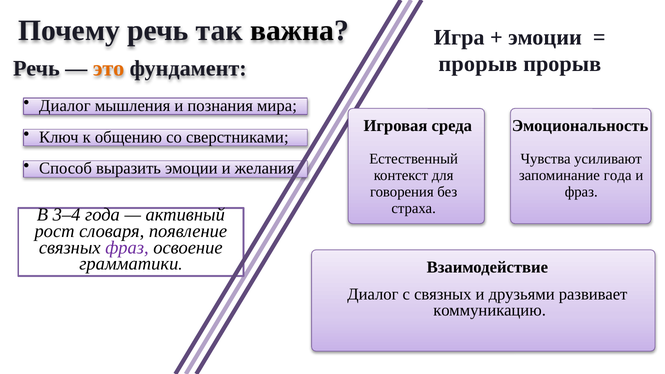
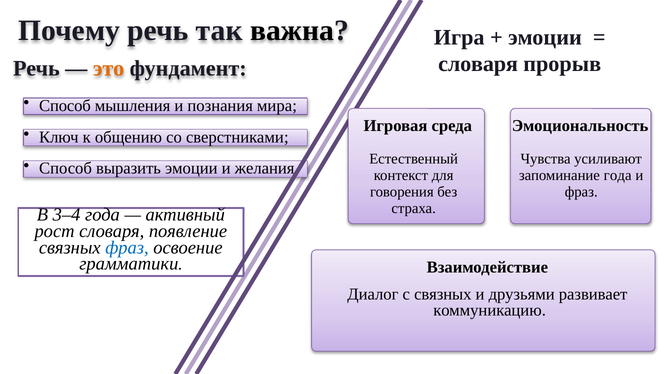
прорыв at (478, 64): прорыв -> словаря
Диалог at (65, 106): Диалог -> Способ
фраз at (127, 247) colour: purple -> blue
